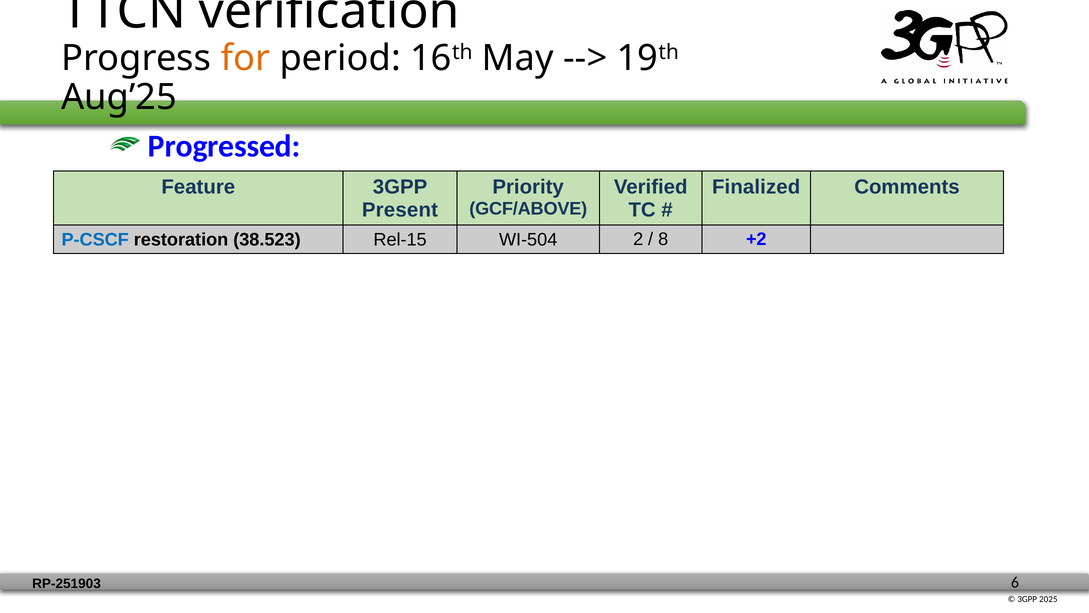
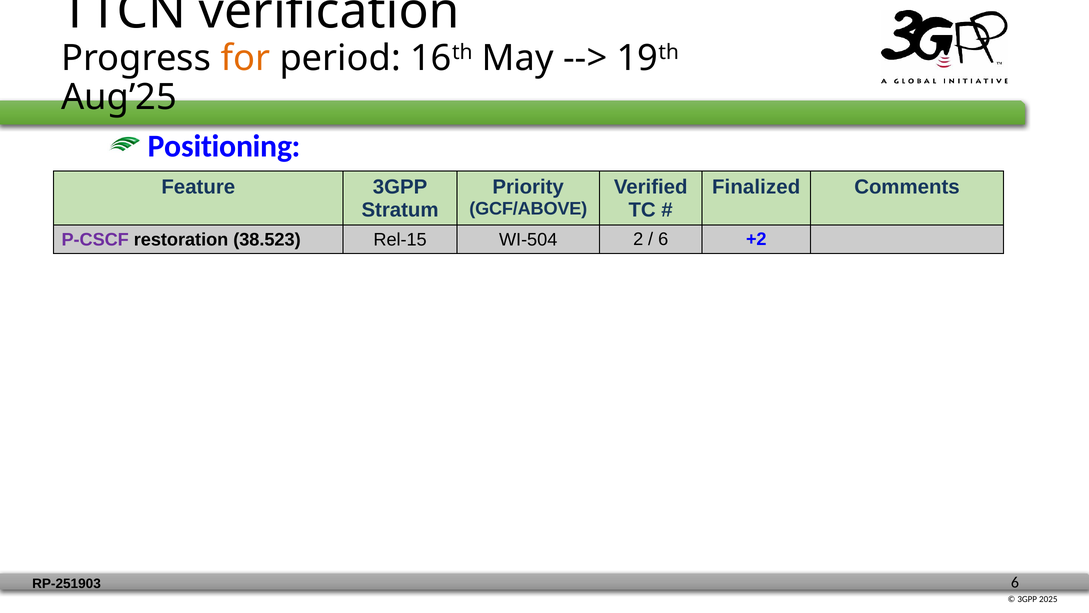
Progressed: Progressed -> Positioning
Present: Present -> Stratum
P-CSCF colour: blue -> purple
8 at (663, 239): 8 -> 6
